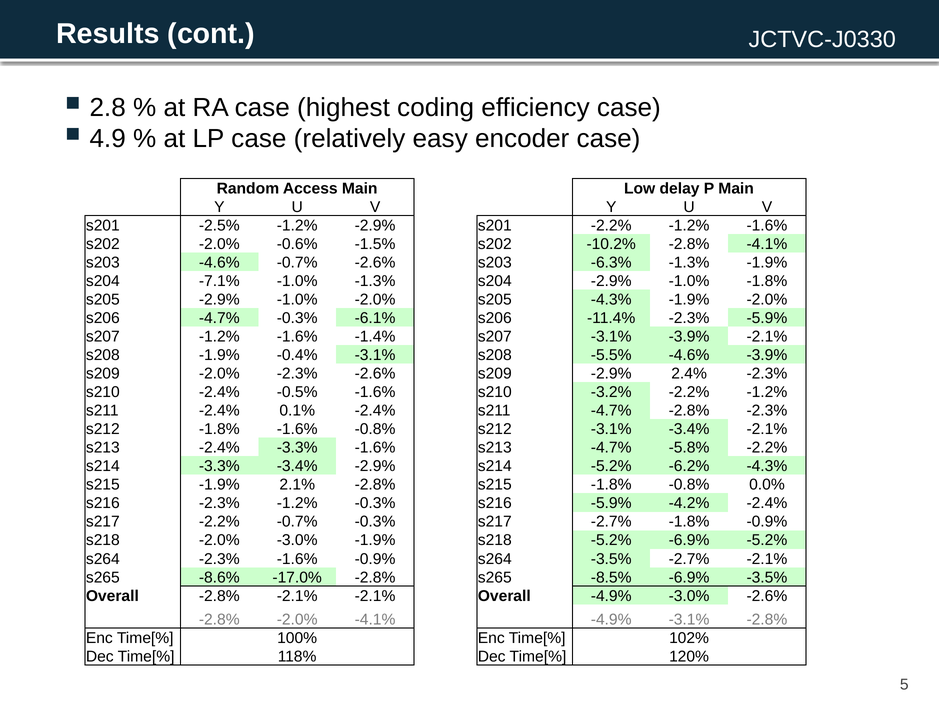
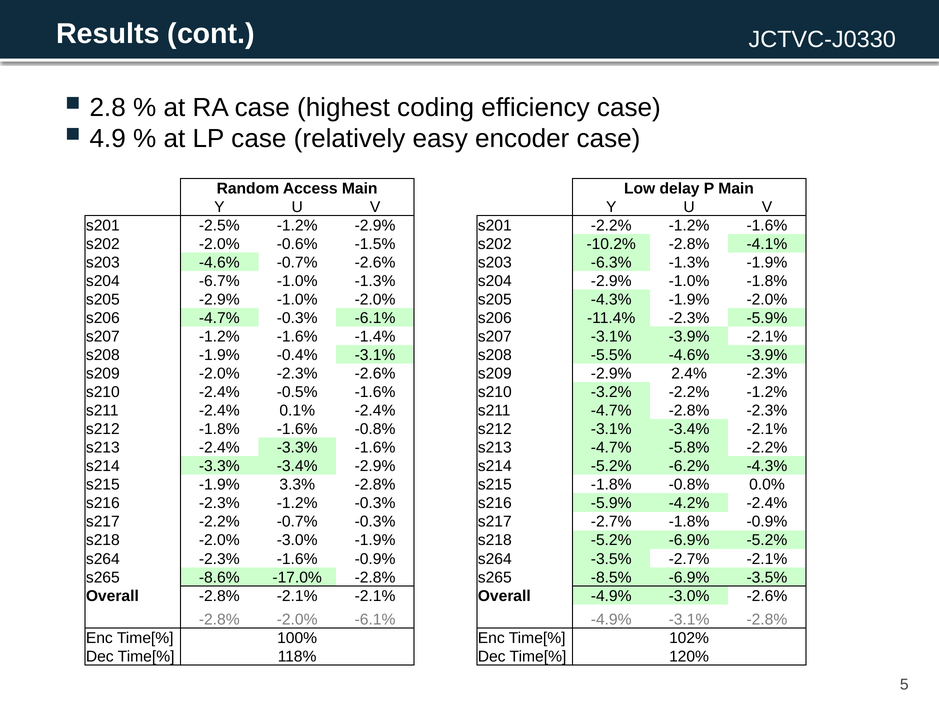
-7.1%: -7.1% -> -6.7%
2.1%: 2.1% -> 3.3%
-2.0% -4.1%: -4.1% -> -6.1%
